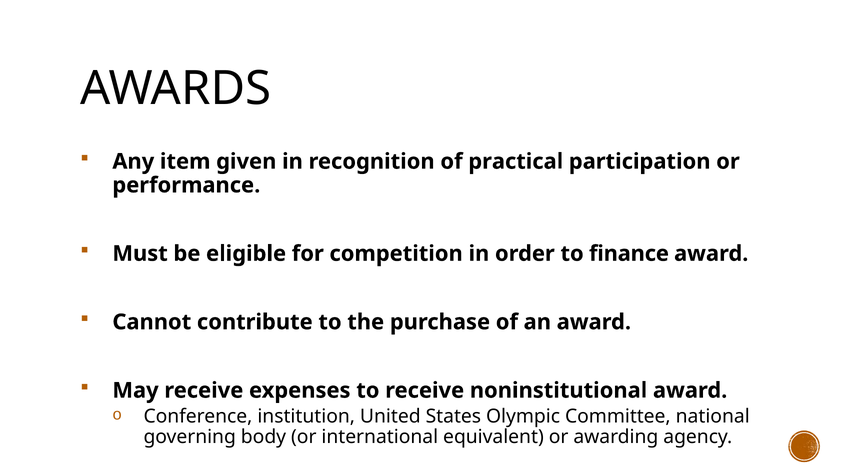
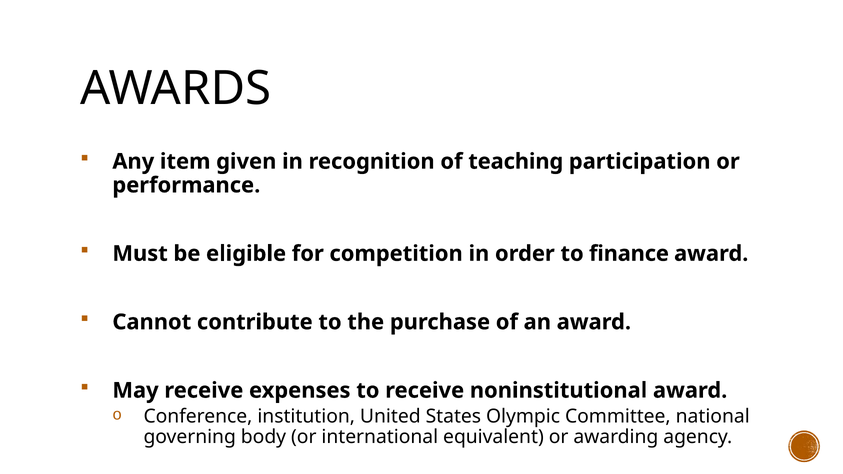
practical: practical -> teaching
